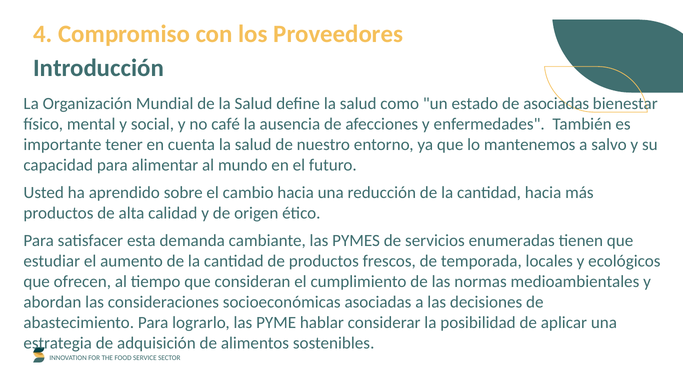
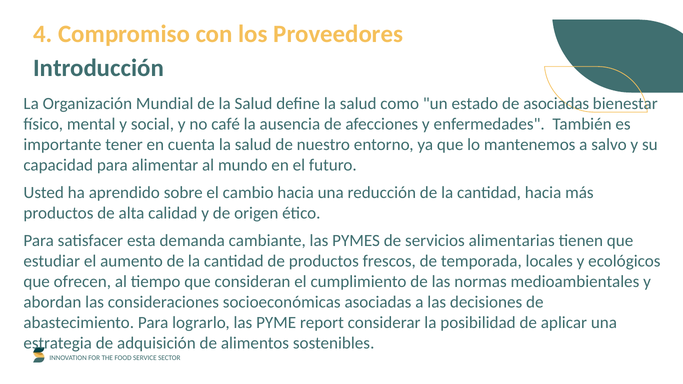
enumeradas: enumeradas -> alimentarias
hablar: hablar -> report
